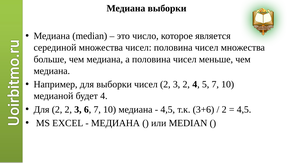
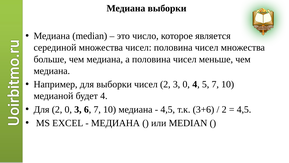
3 2: 2 -> 0
2 2: 2 -> 0
